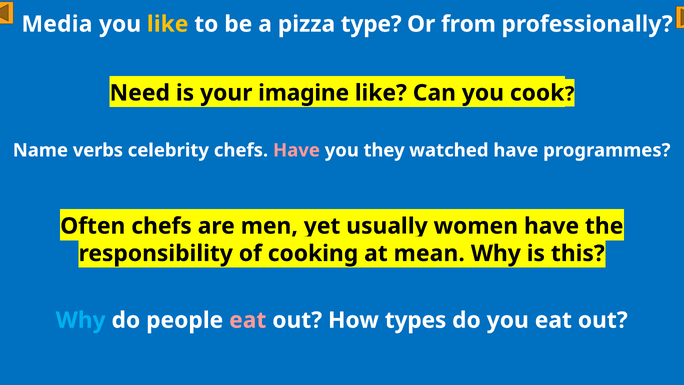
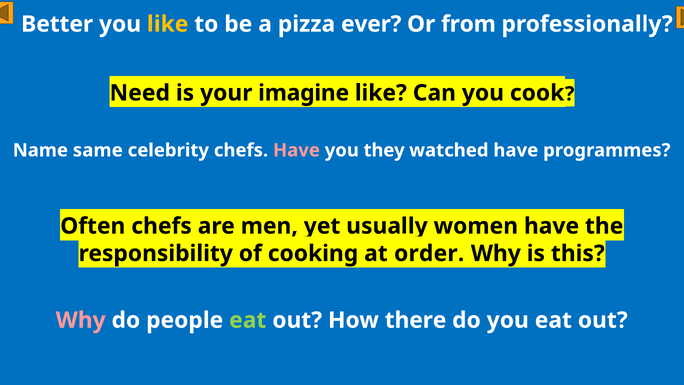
Media: Media -> Better
type: type -> ever
verbs: verbs -> same
mean: mean -> order
Why at (81, 320) colour: light blue -> pink
eat at (248, 320) colour: pink -> light green
types: types -> there
